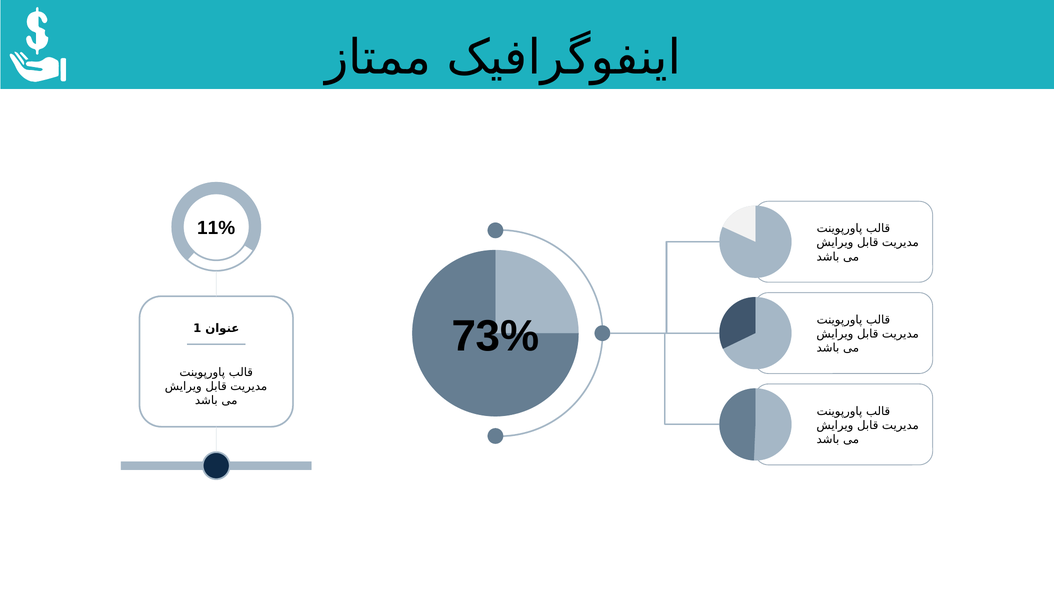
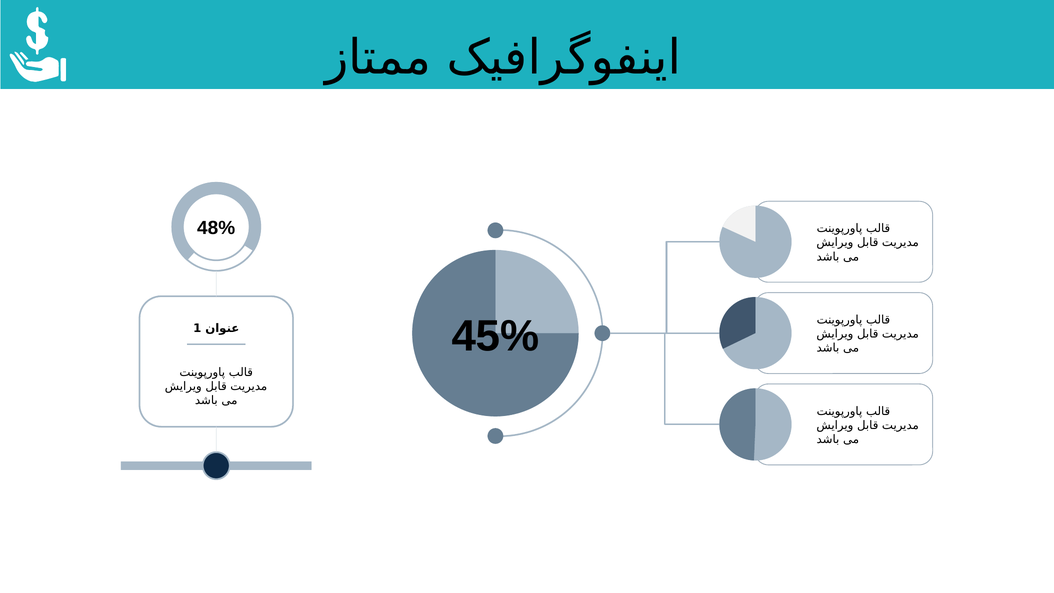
11%: 11% -> 48%
73%: 73% -> 45%
